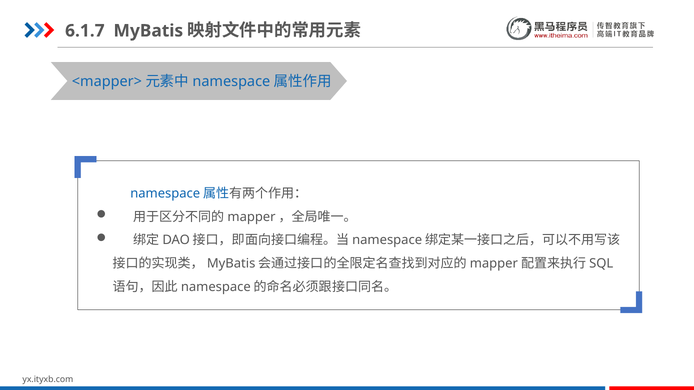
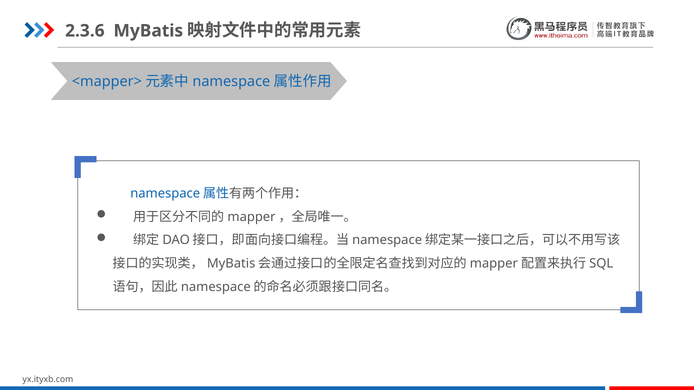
6.1.7: 6.1.7 -> 2.3.6
